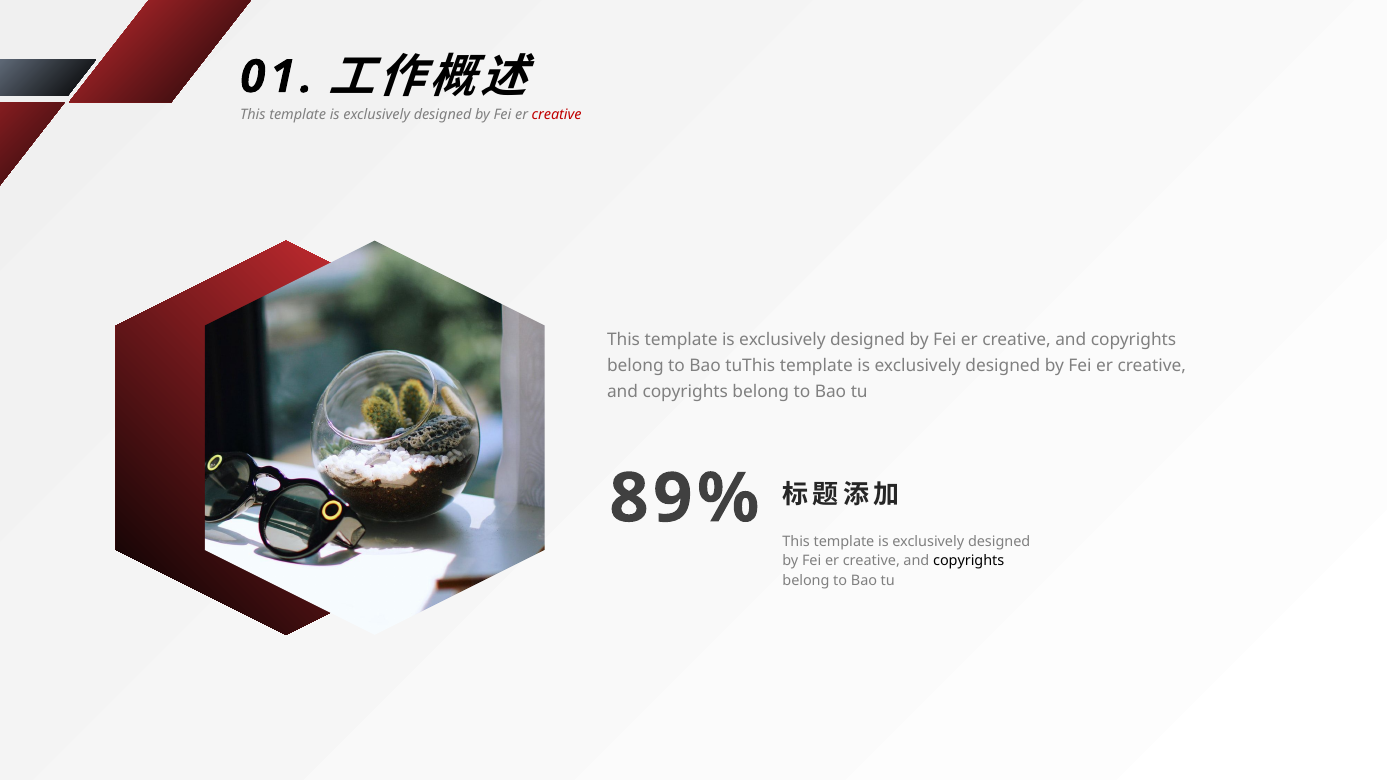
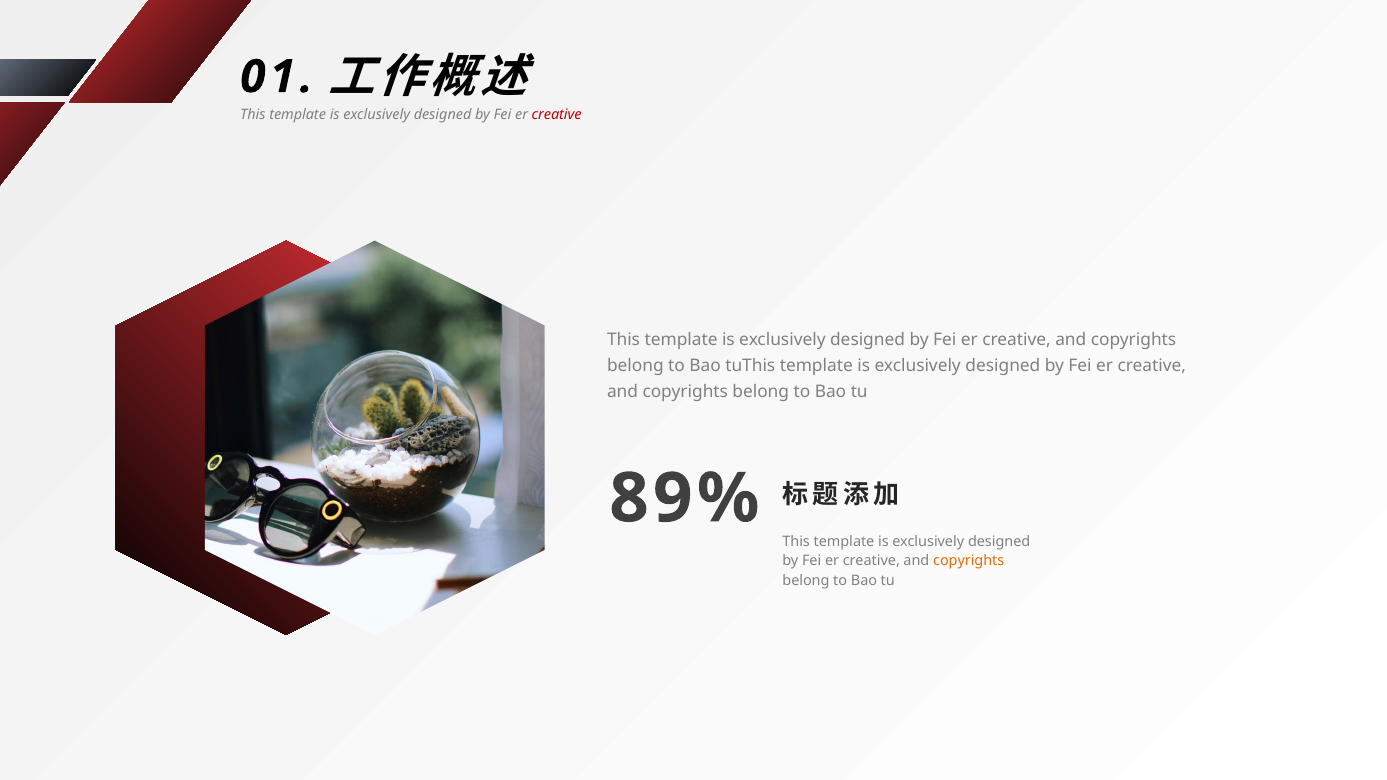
copyrights at (969, 561) colour: black -> orange
